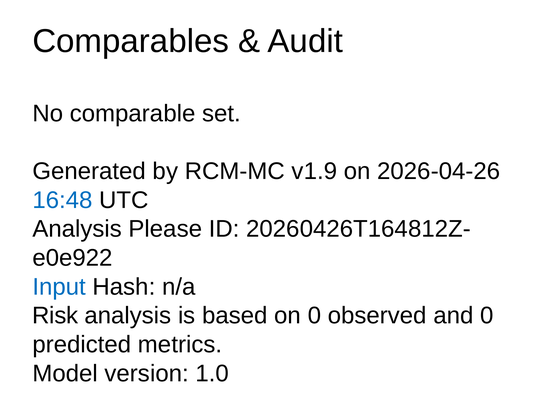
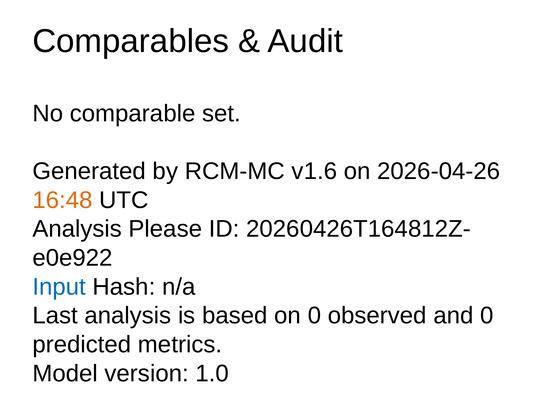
v1.9: v1.9 -> v1.6
16:48 colour: blue -> orange
Risk: Risk -> Last
